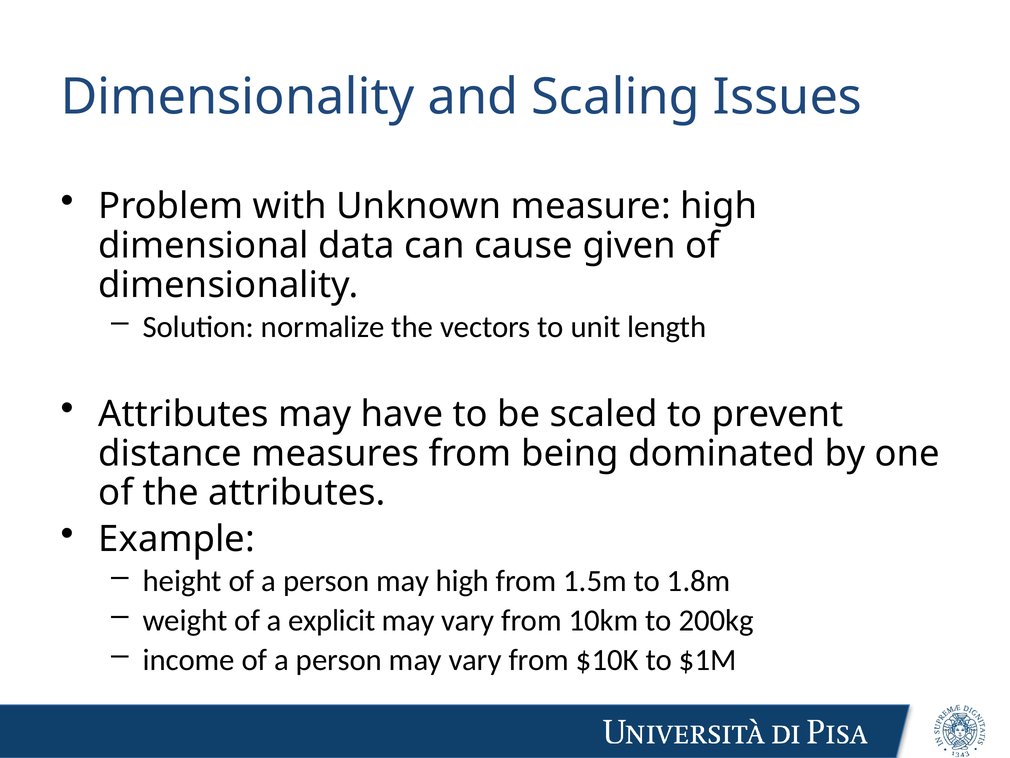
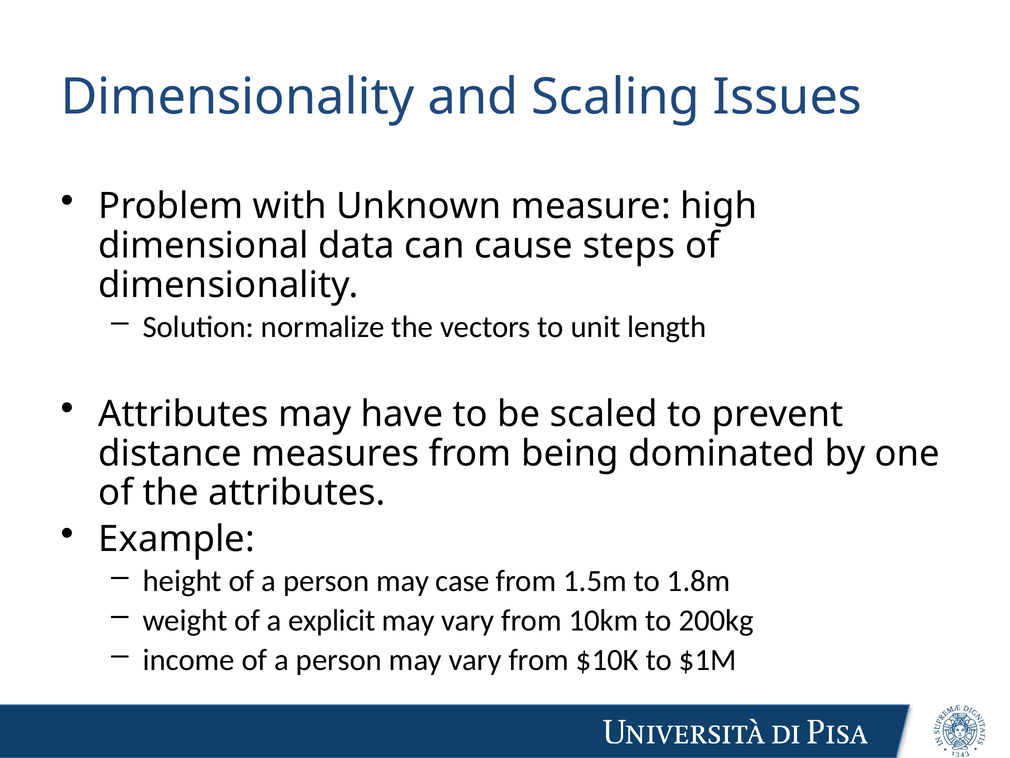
given: given -> steps
may high: high -> case
